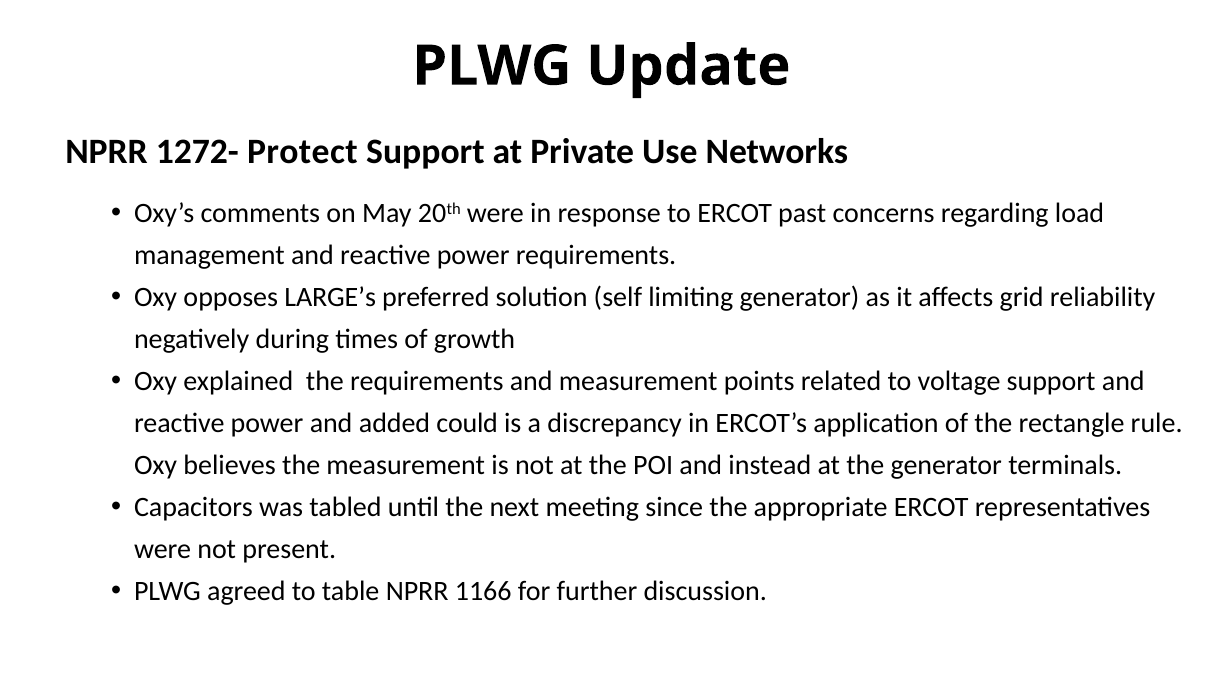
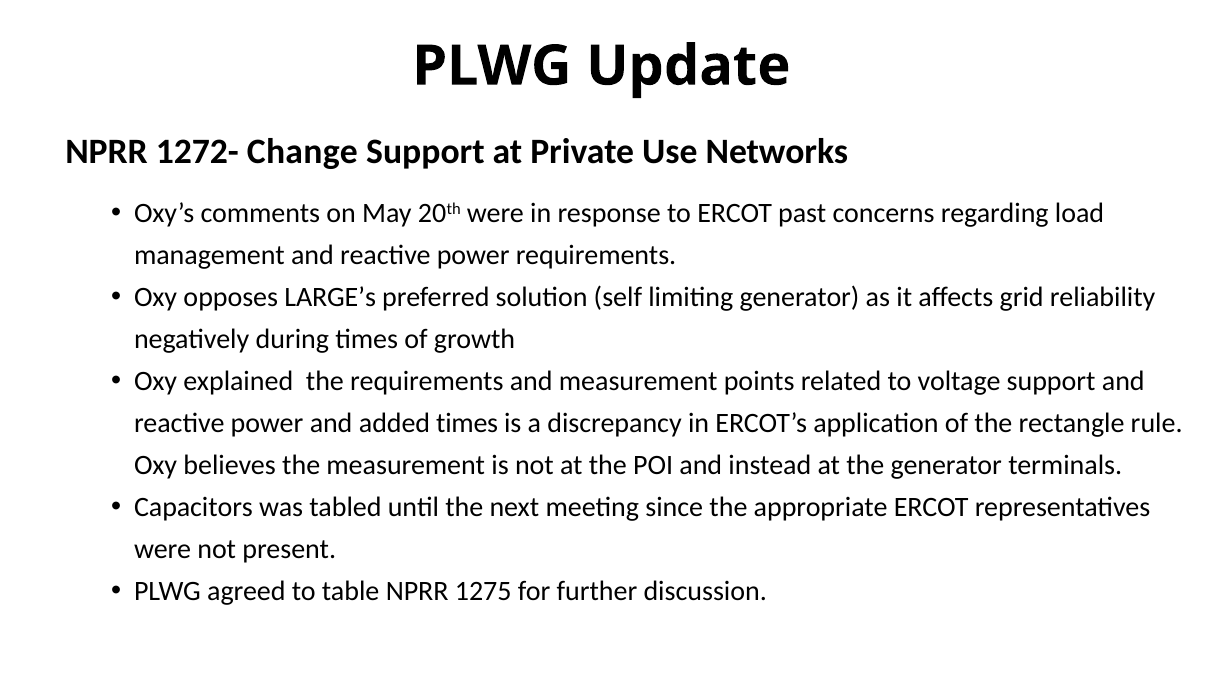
Protect: Protect -> Change
added could: could -> times
1166: 1166 -> 1275
